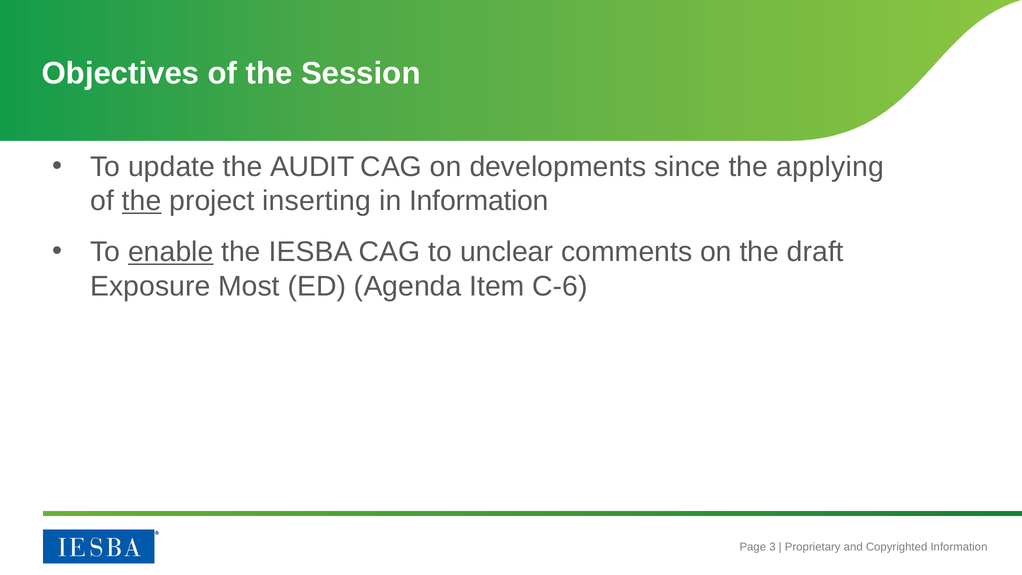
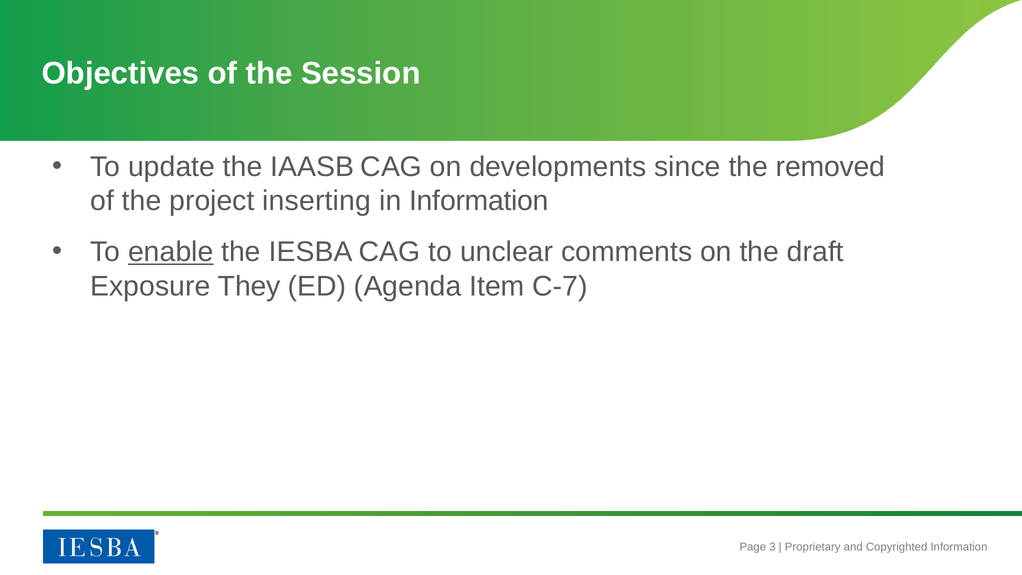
AUDIT: AUDIT -> IAASB
applying: applying -> removed
the at (142, 201) underline: present -> none
Most: Most -> They
C-6: C-6 -> C-7
